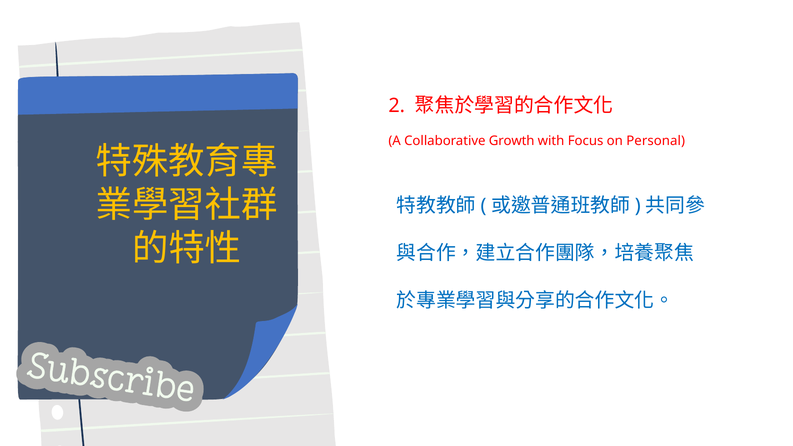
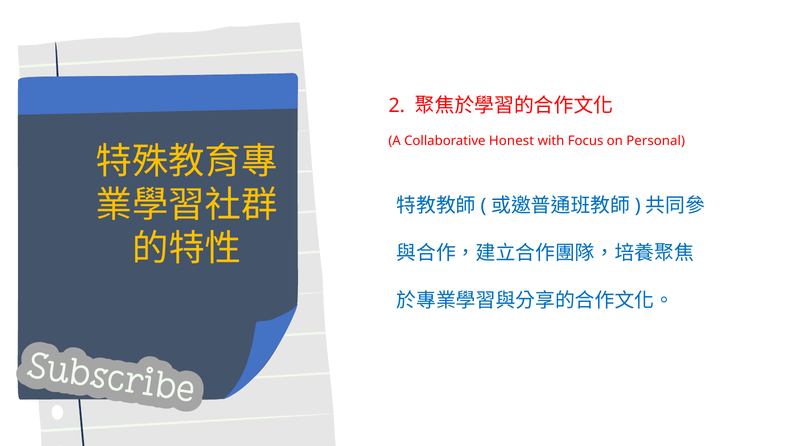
Growth: Growth -> Honest
